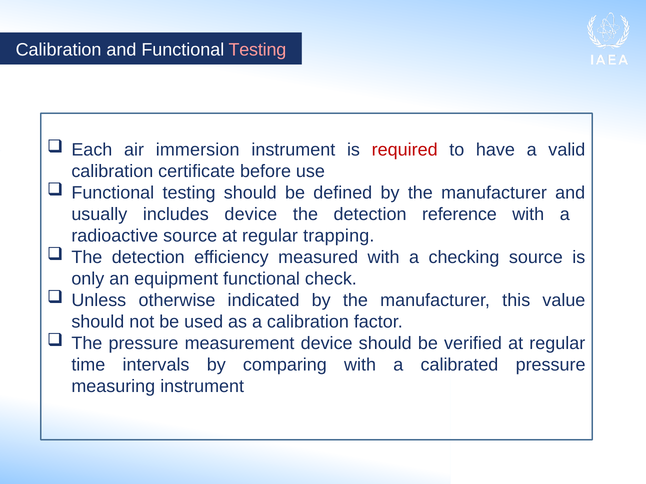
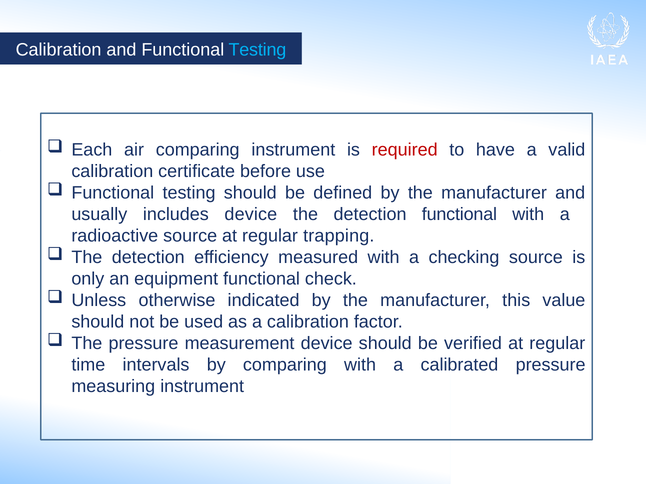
Testing at (257, 50) colour: pink -> light blue
air immersion: immersion -> comparing
detection reference: reference -> functional
